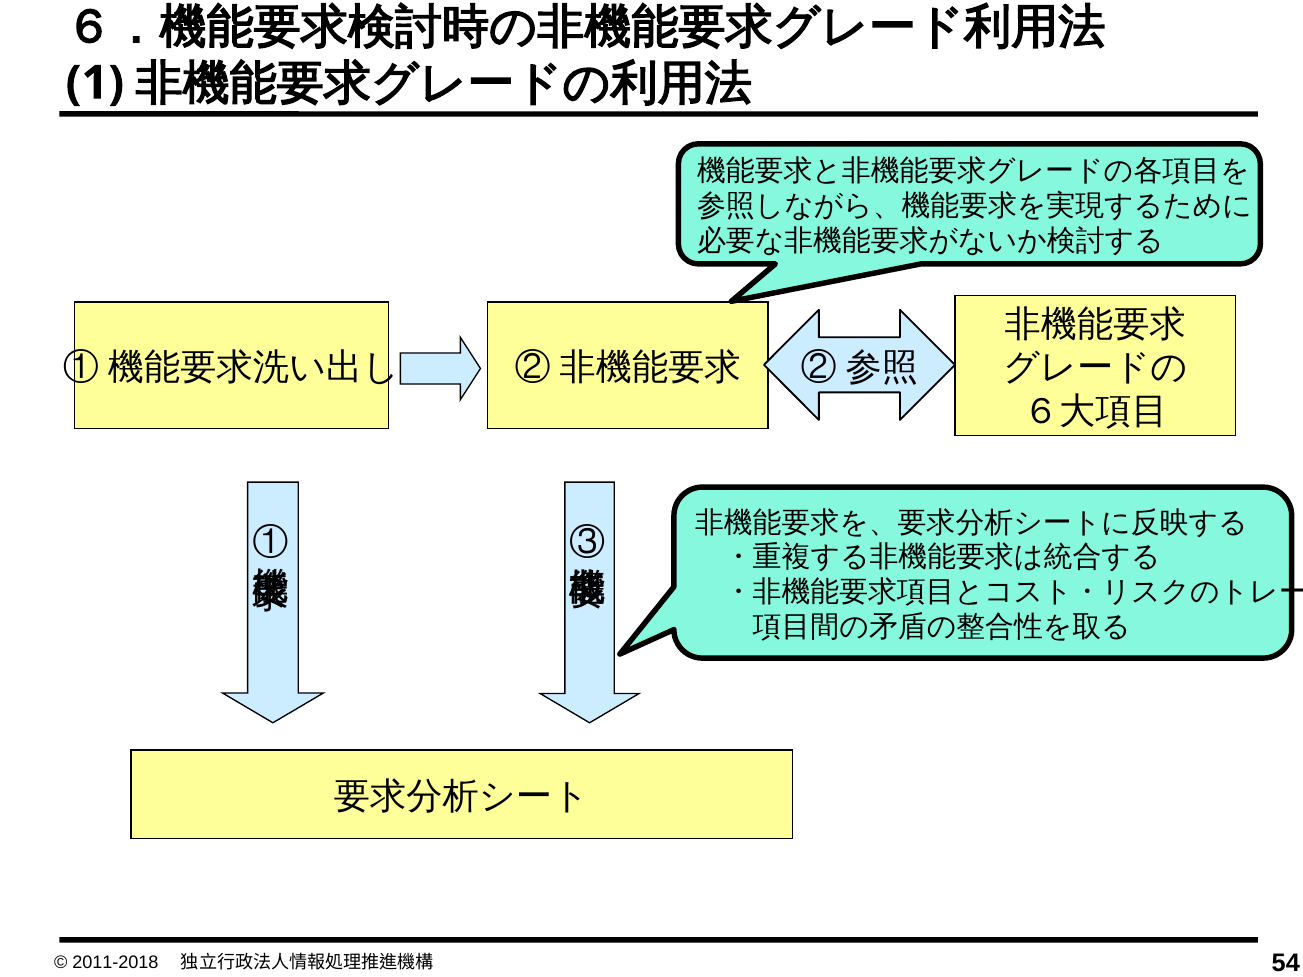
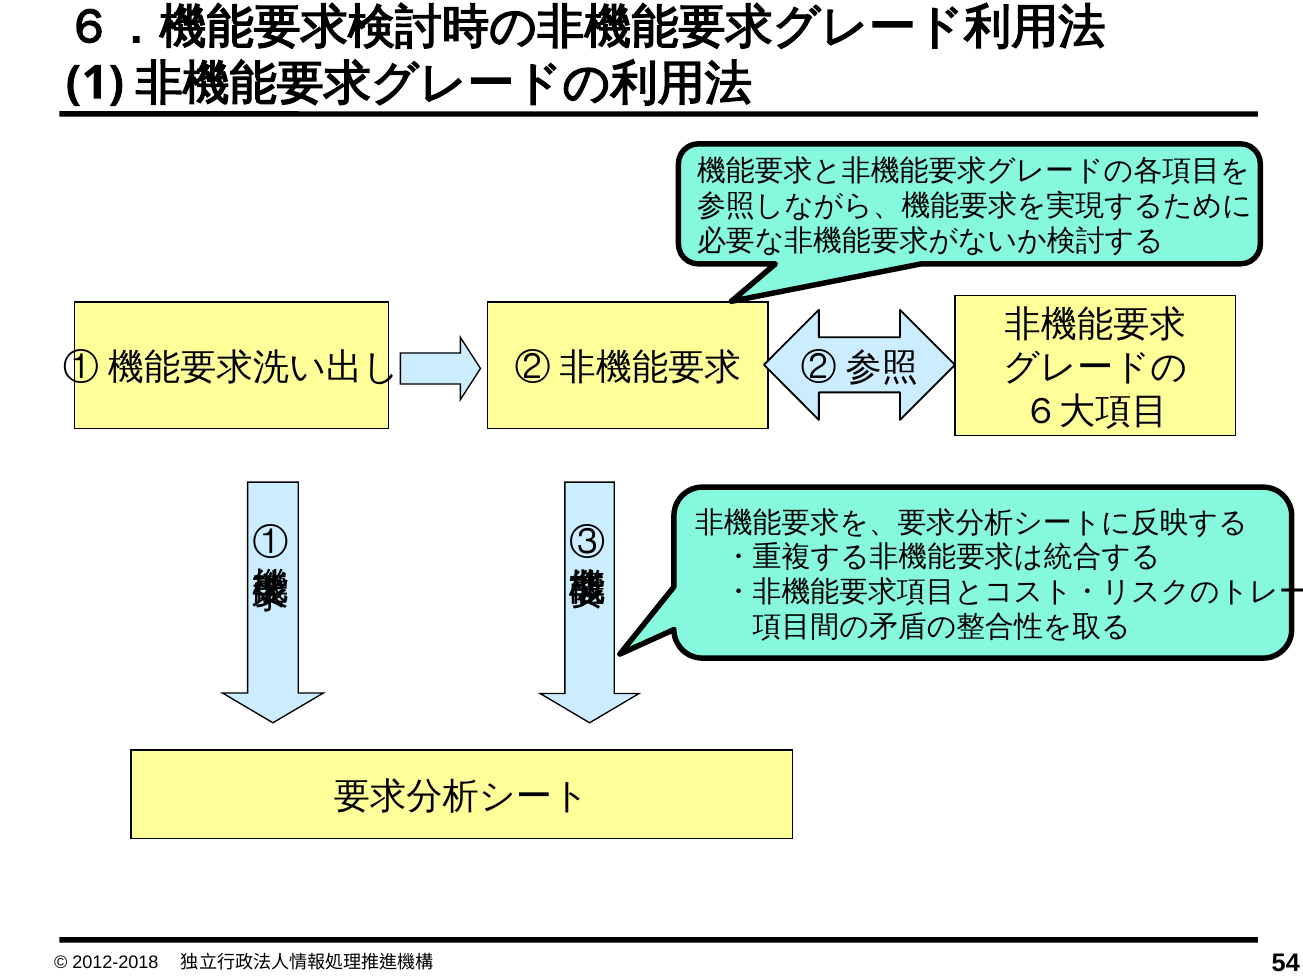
2011-2018: 2011-2018 -> 2012-2018
